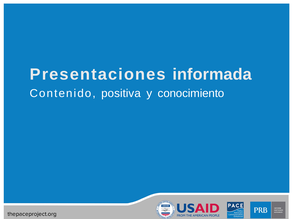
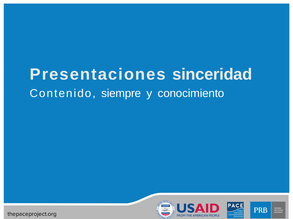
informada: informada -> sinceridad
positiva: positiva -> siempre
